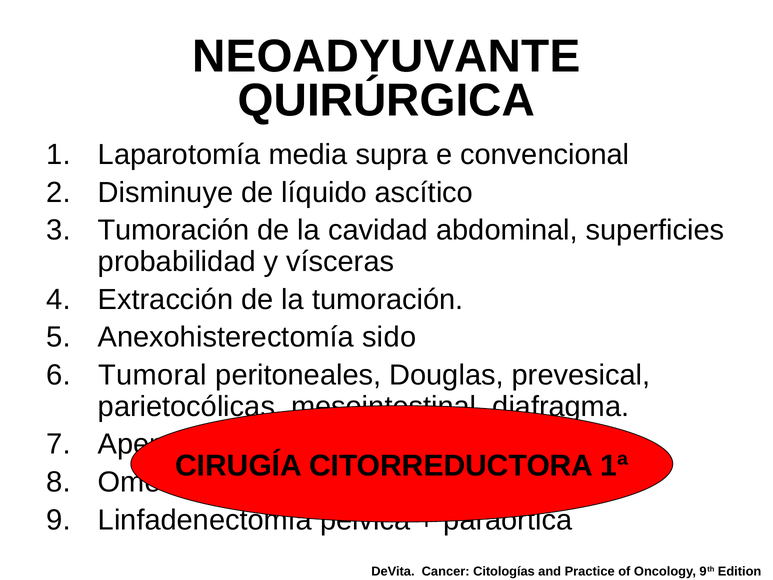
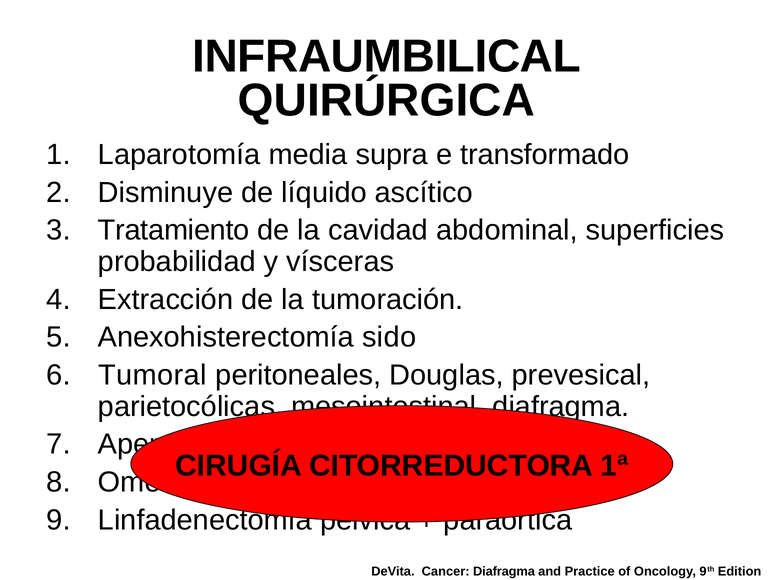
NEOADYUVANTE: NEOADYUVANTE -> INFRAUMBILICAL
convencional: convencional -> transformado
Tumoración at (174, 230): Tumoración -> Tratamiento
Cancer Citologías: Citologías -> Diafragma
